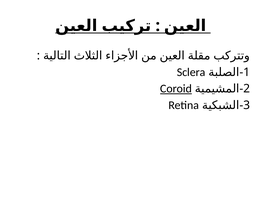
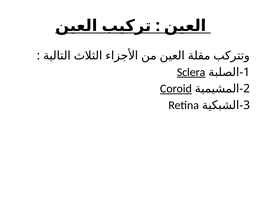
Sclera underline: none -> present
